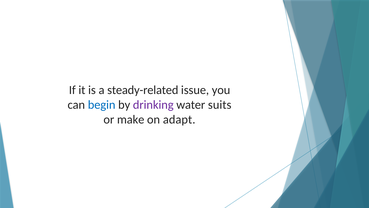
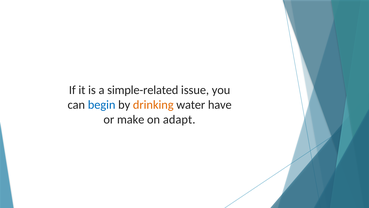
steady-related: steady-related -> simple-related
drinking colour: purple -> orange
suits: suits -> have
